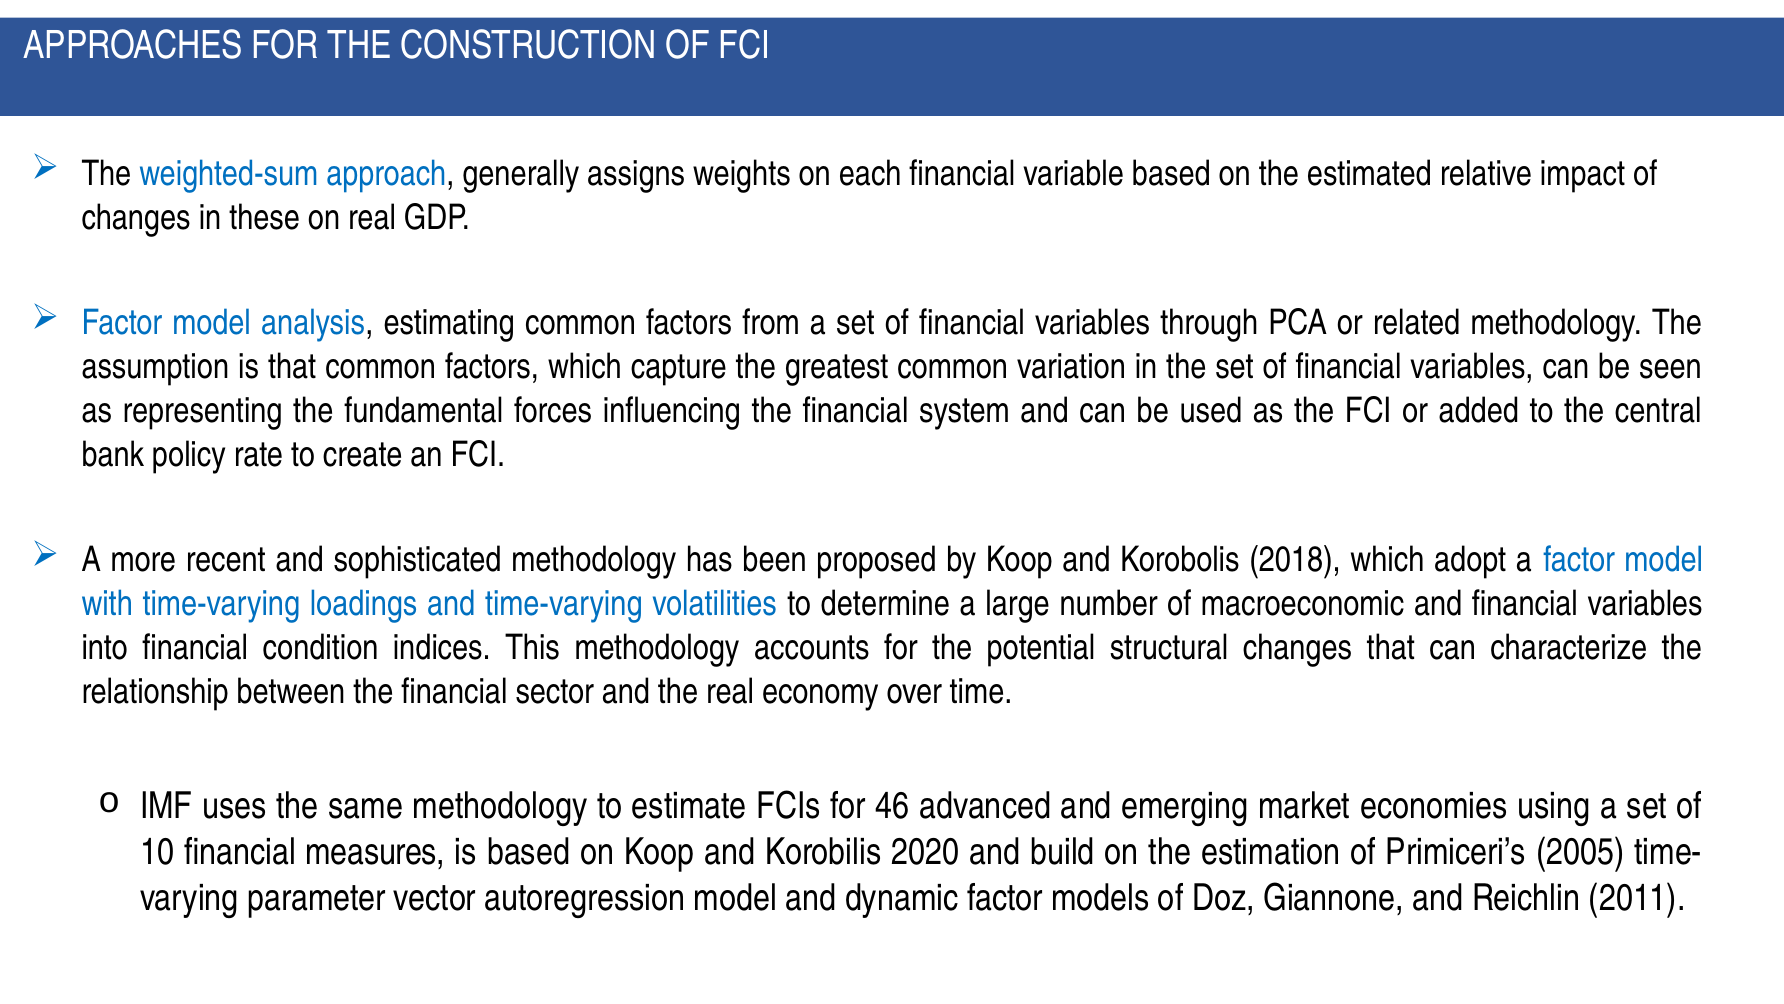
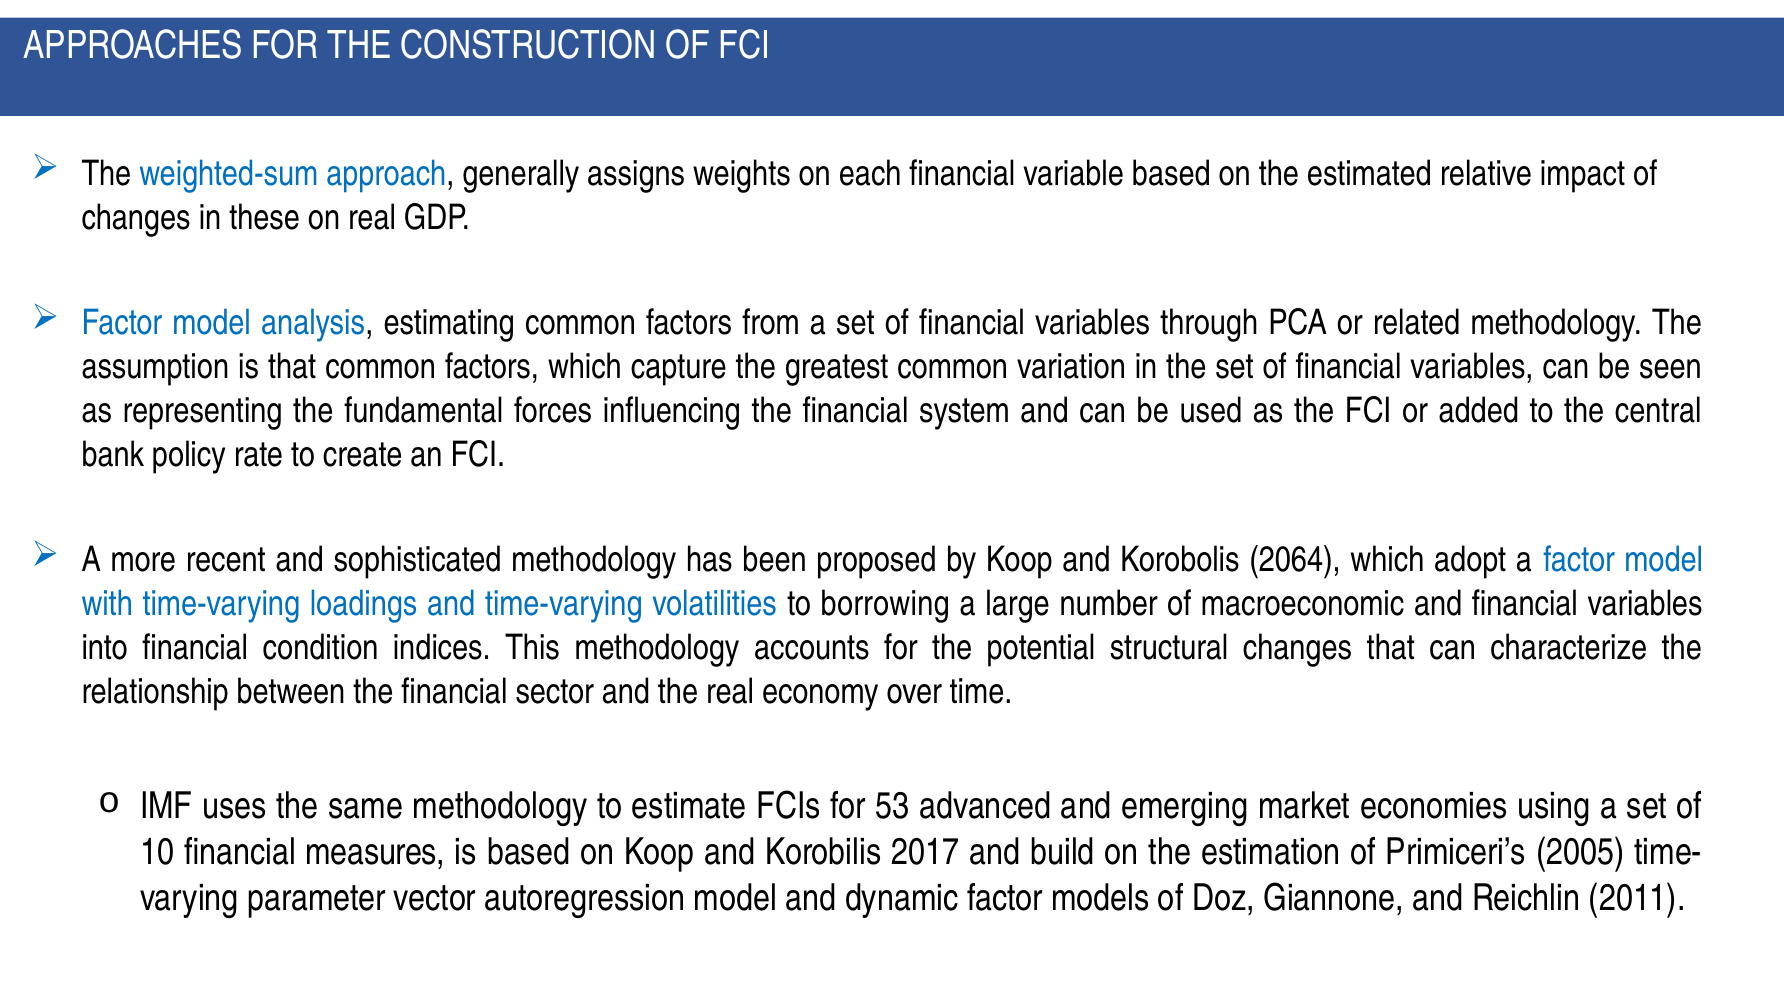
2018: 2018 -> 2064
determine: determine -> borrowing
46: 46 -> 53
2020: 2020 -> 2017
